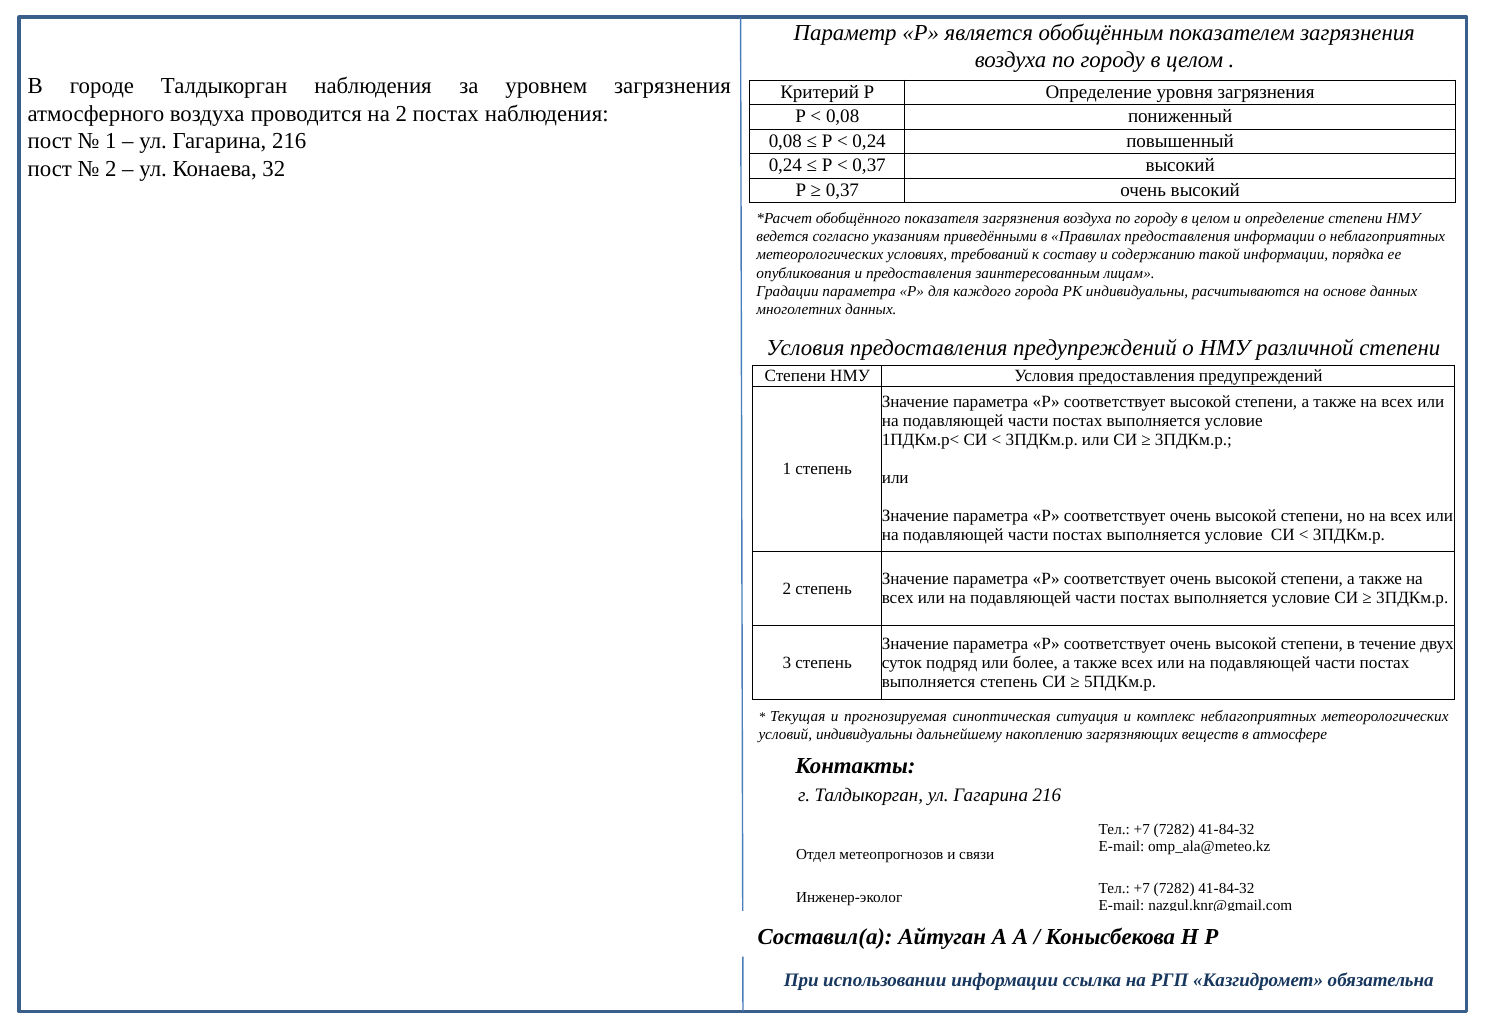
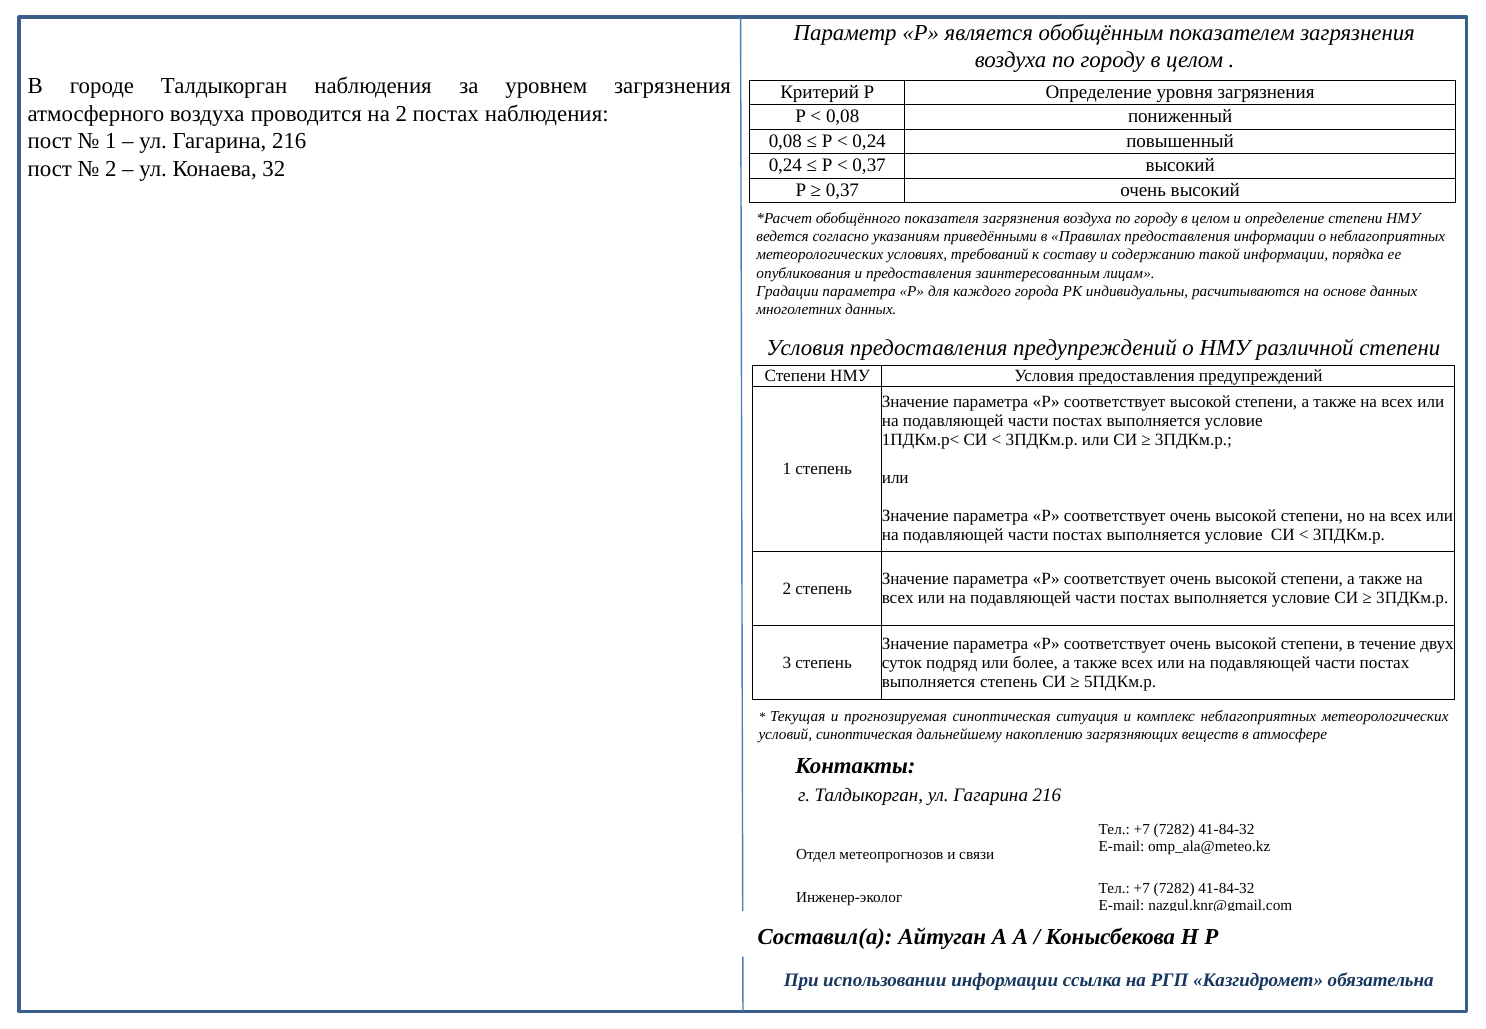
условий индивидуальны: индивидуальны -> синоптическая
